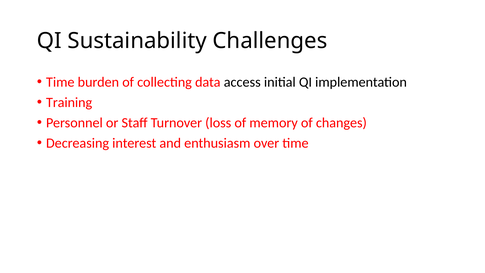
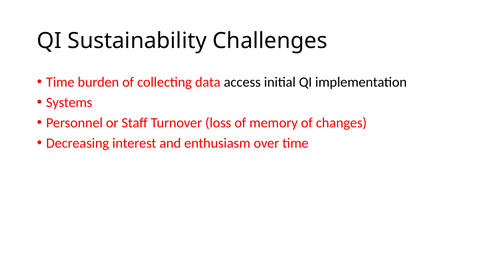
Training: Training -> Systems
